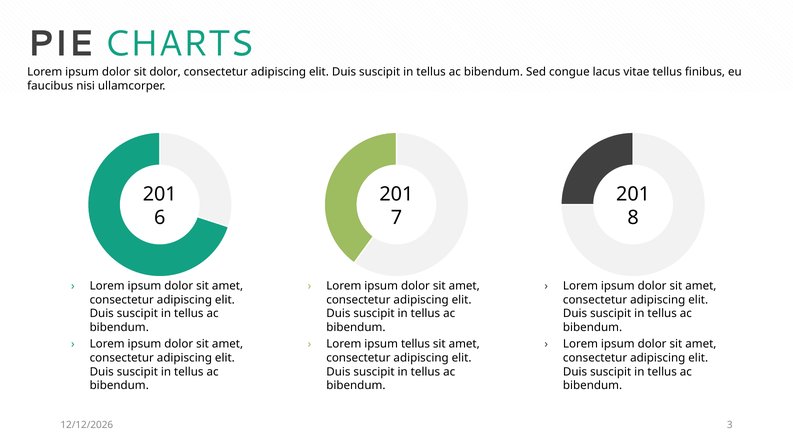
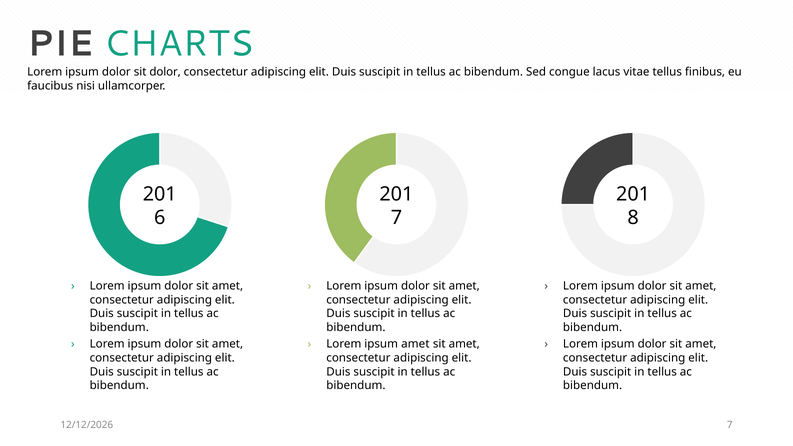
ipsum tellus: tellus -> amet
3 at (730, 425): 3 -> 7
